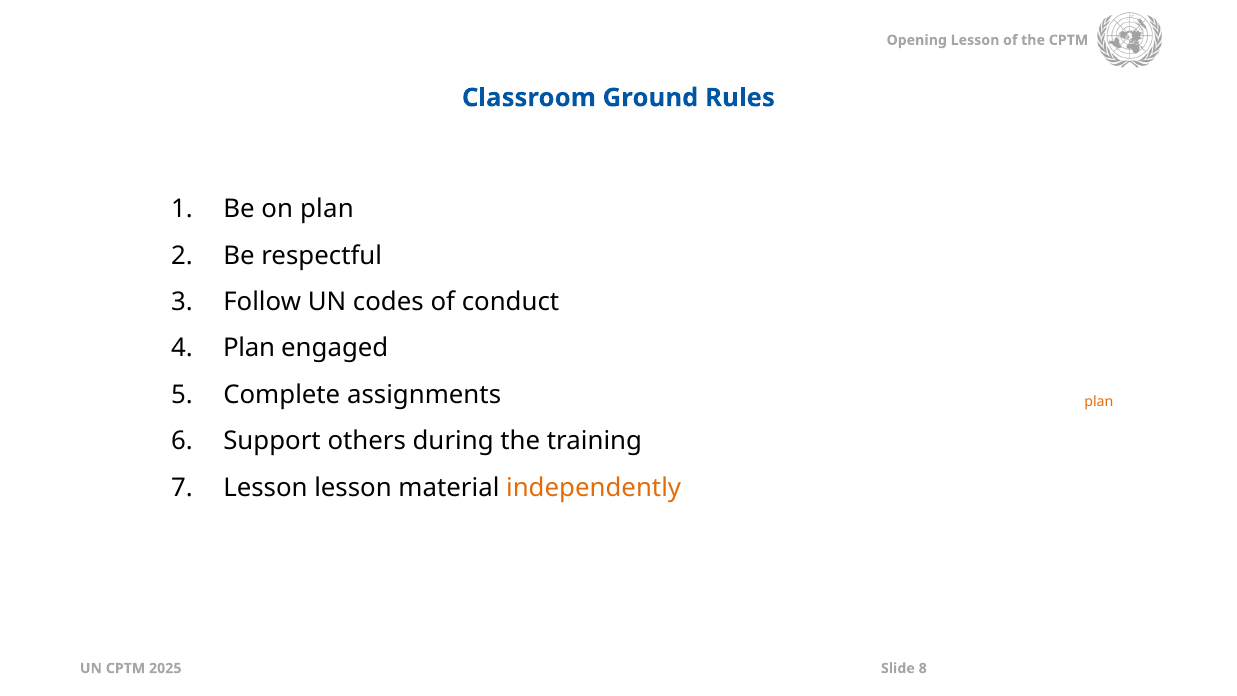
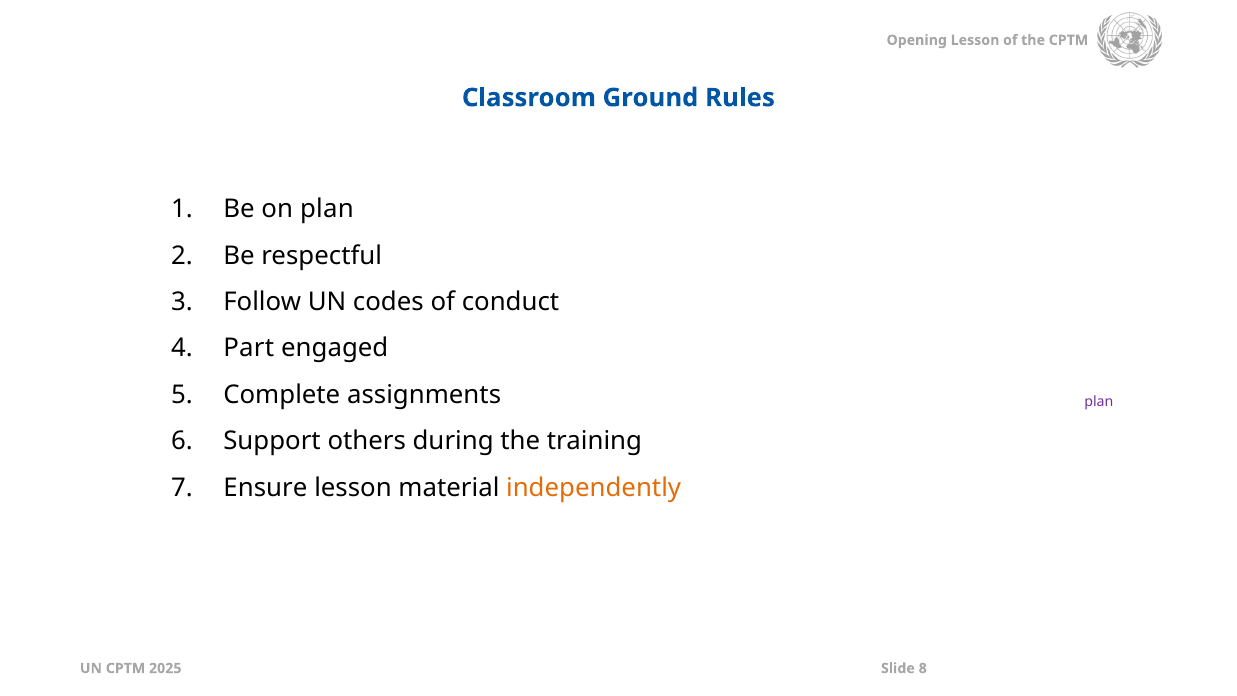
Plan at (249, 348): Plan -> Part
plan at (1099, 401) colour: orange -> purple
Lesson at (265, 488): Lesson -> Ensure
